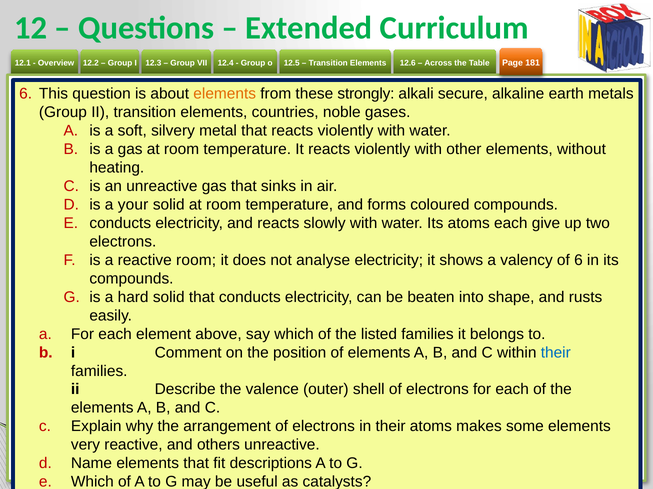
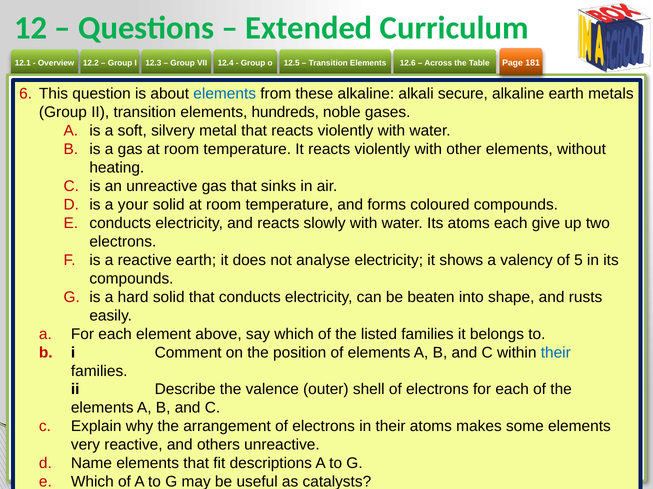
elements at (225, 94) colour: orange -> blue
these strongly: strongly -> alkaline
countries: countries -> hundreds
reactive room: room -> earth
of 6: 6 -> 5
